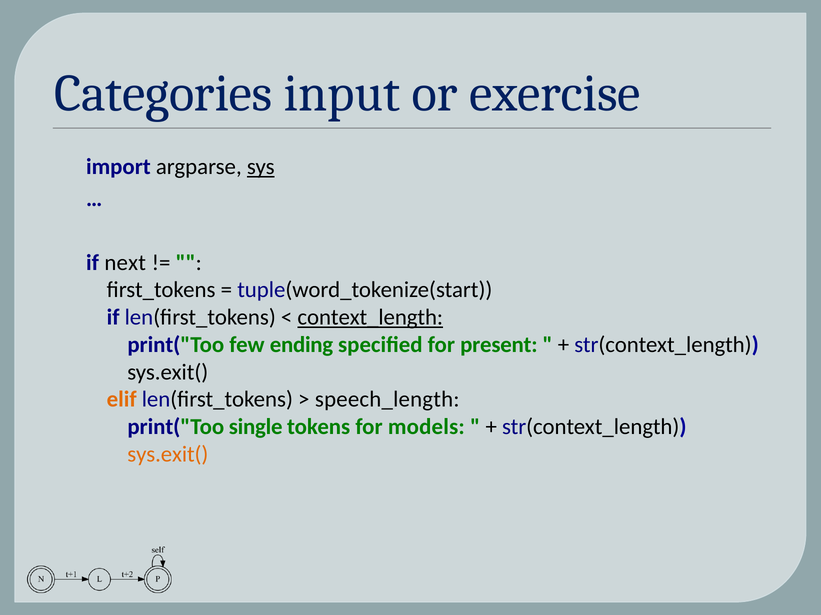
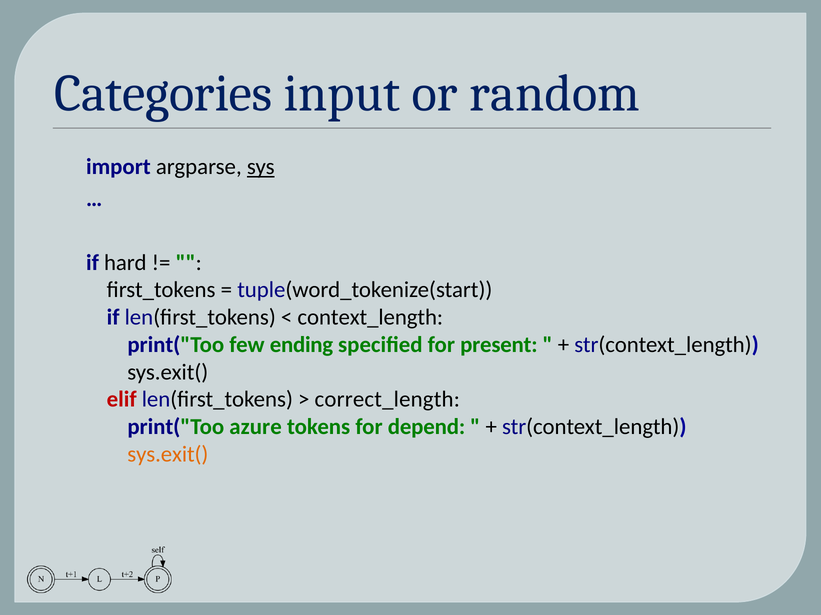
exercise: exercise -> random
next: next -> hard
context_length underline: present -> none
elif colour: orange -> red
speech_length: speech_length -> correct_length
single: single -> azure
models: models -> depend
